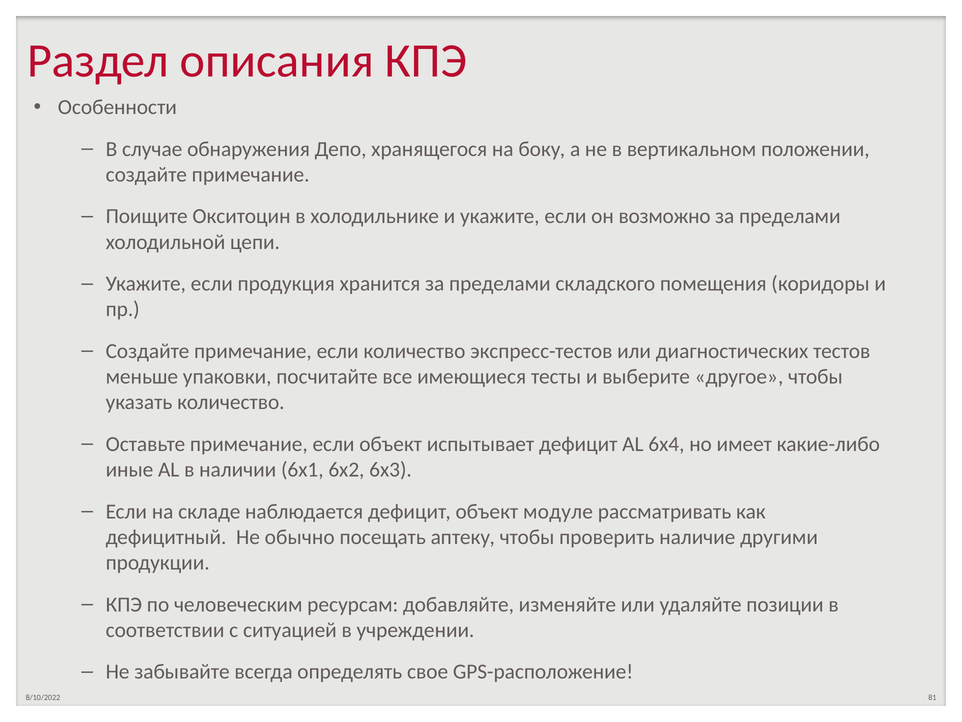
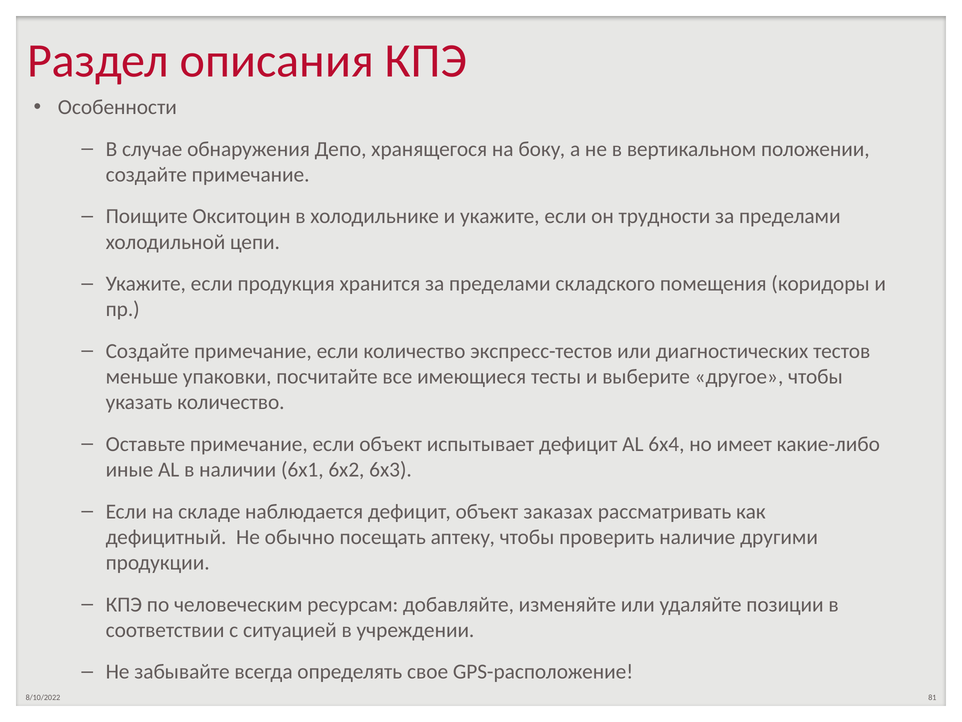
возможно: возможно -> трудности
модуле: модуле -> заказах
